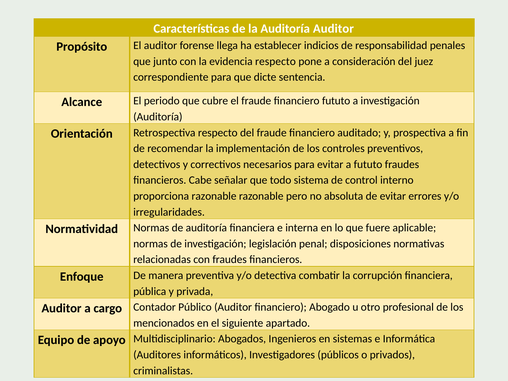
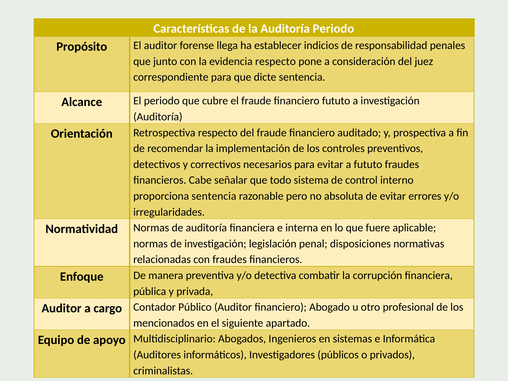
Auditoría Auditor: Auditor -> Periodo
proporciona razonable: razonable -> sentencia
